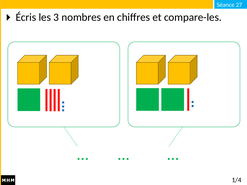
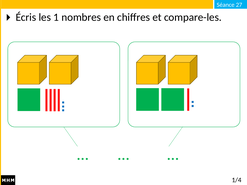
3: 3 -> 1
